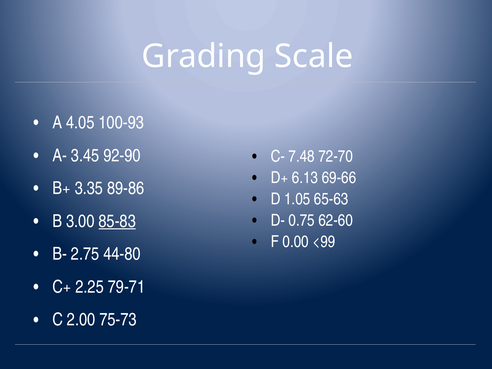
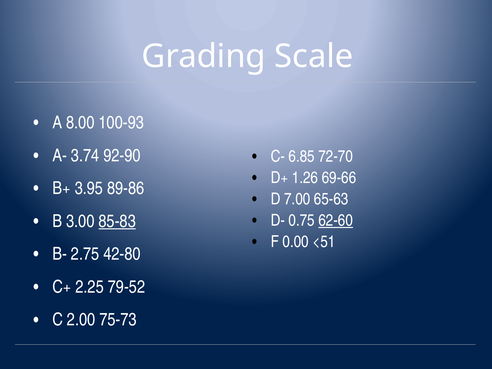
4.05: 4.05 -> 8.00
3.45: 3.45 -> 3.74
7.48: 7.48 -> 6.85
6.13: 6.13 -> 1.26
3.35: 3.35 -> 3.95
1.05: 1.05 -> 7.00
62-60 underline: none -> present
<99: <99 -> <51
44-80: 44-80 -> 42-80
79-71: 79-71 -> 79-52
